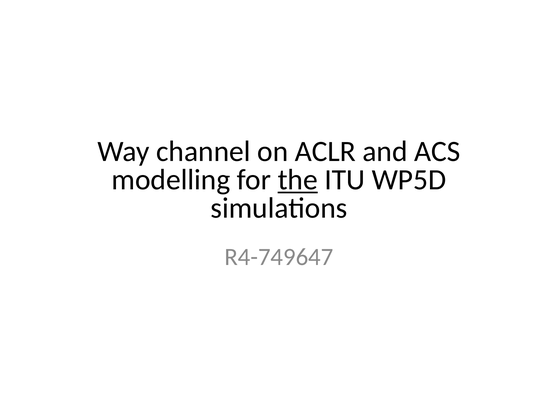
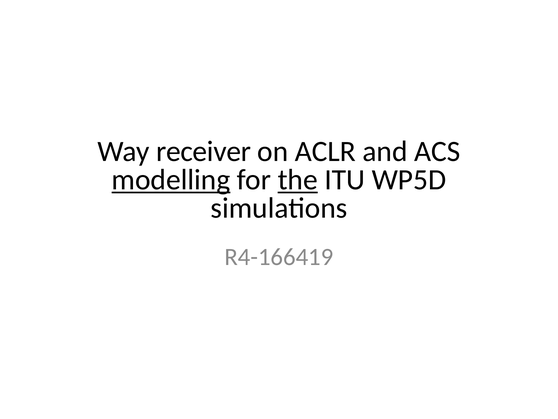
channel: channel -> receiver
modelling underline: none -> present
R4-749647: R4-749647 -> R4-166419
